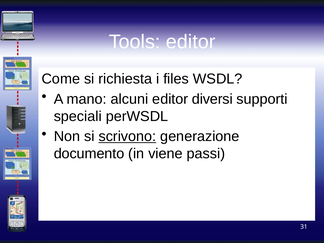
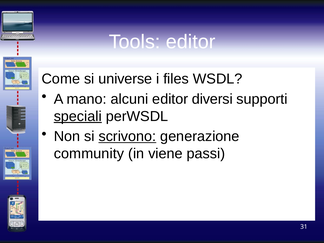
richiesta: richiesta -> universe
speciali underline: none -> present
documento: documento -> community
